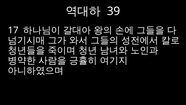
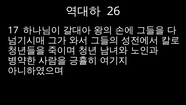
39: 39 -> 26
